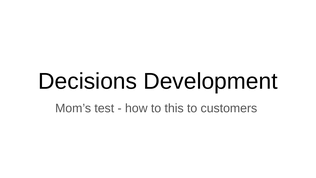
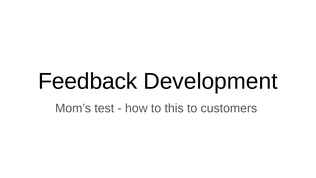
Decisions: Decisions -> Feedback
